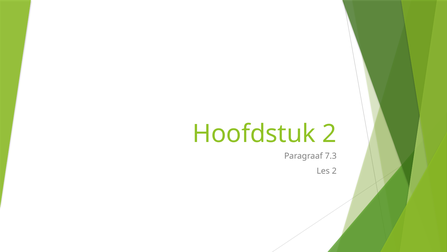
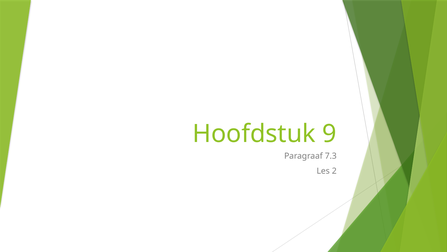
Hoofdstuk 2: 2 -> 9
